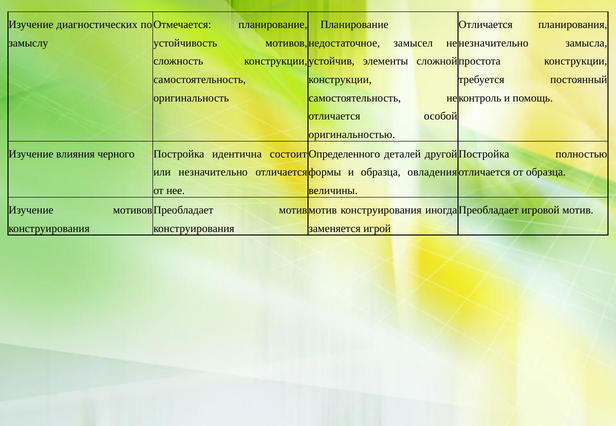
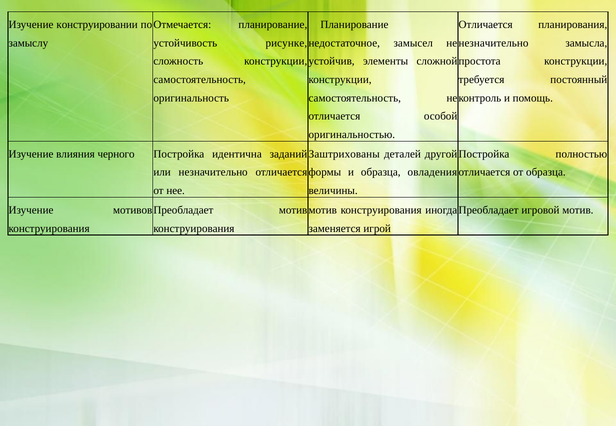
диагностических: диагностических -> конструировании
устойчивость мотивов: мотивов -> рисунке
состоит: состоит -> заданий
Определенного: Определенного -> Заштрихованы
